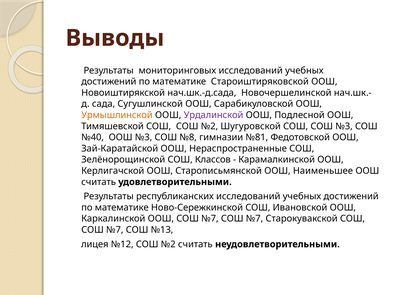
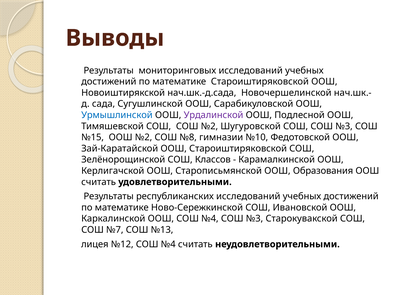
Урмышлинской colour: orange -> blue
№40: №40 -> №15
ООШ №3: №3 -> №2
№81: №81 -> №10
ООШ Нераспространенные: Нераспространенные -> Староиштиряковской
Наименьшее: Наименьшее -> Образования
ООШ СОШ №7: №7 -> №4
№7 at (254, 218): №7 -> №3
№12 СОШ №2: №2 -> №4
